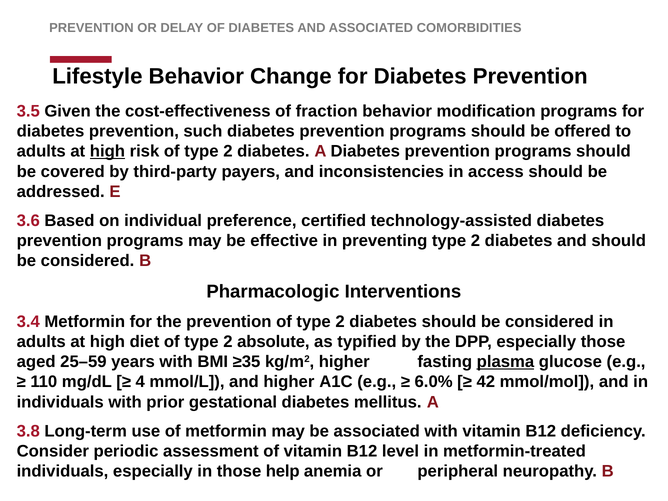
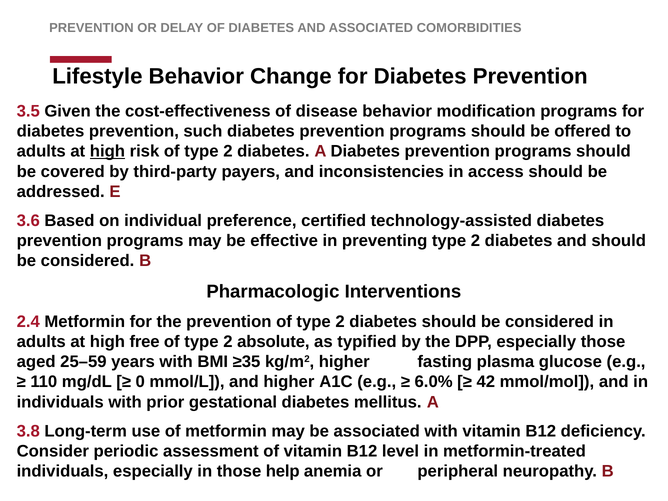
fraction: fraction -> disease
3.4: 3.4 -> 2.4
diet: diet -> free
plasma underline: present -> none
4: 4 -> 0
